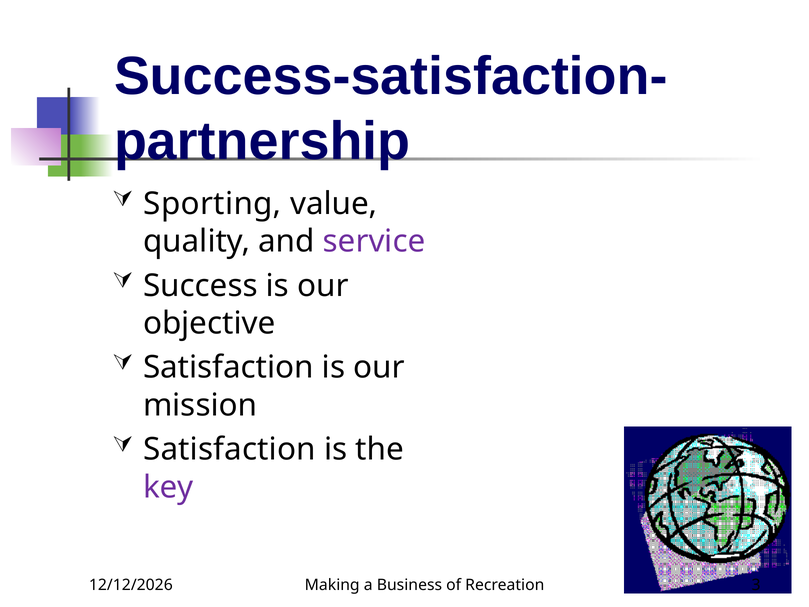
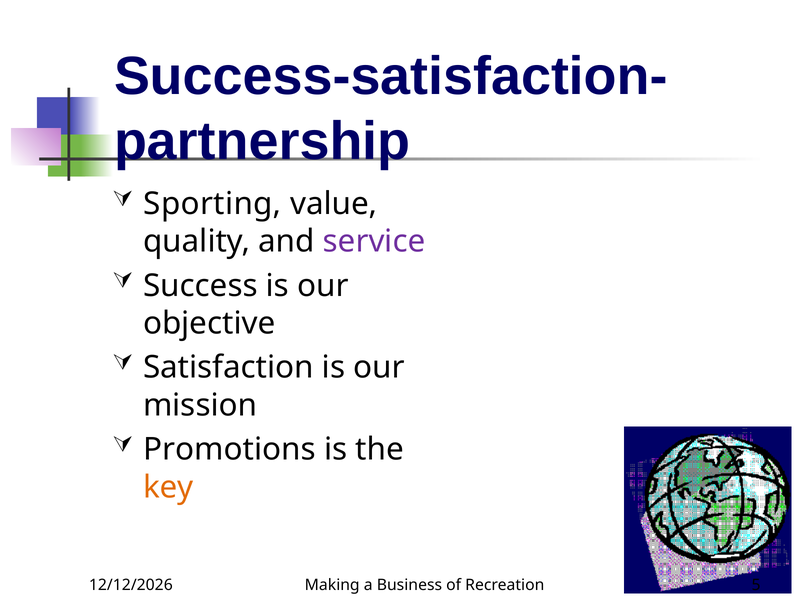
Satisfaction at (230, 449): Satisfaction -> Promotions
key colour: purple -> orange
3: 3 -> 5
